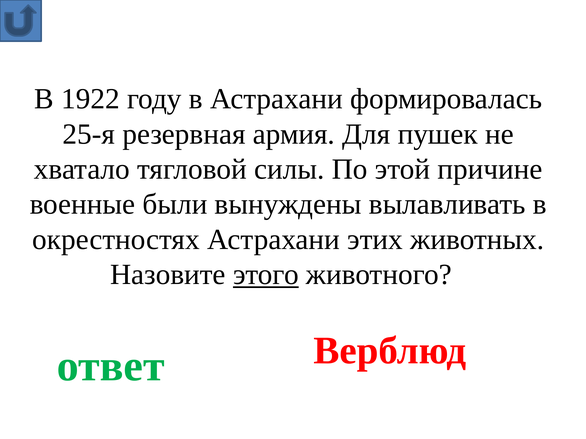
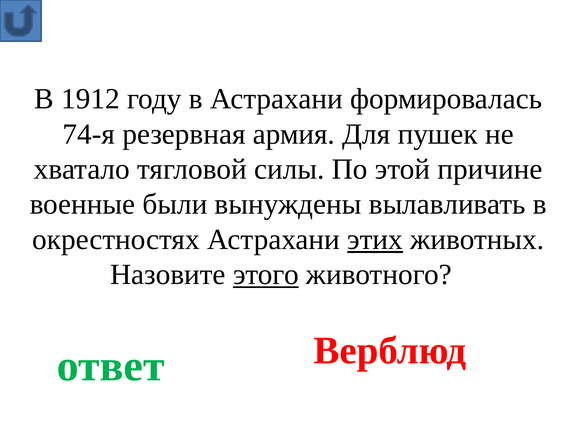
1922: 1922 -> 1912
25-я: 25-я -> 74-я
этих underline: none -> present
